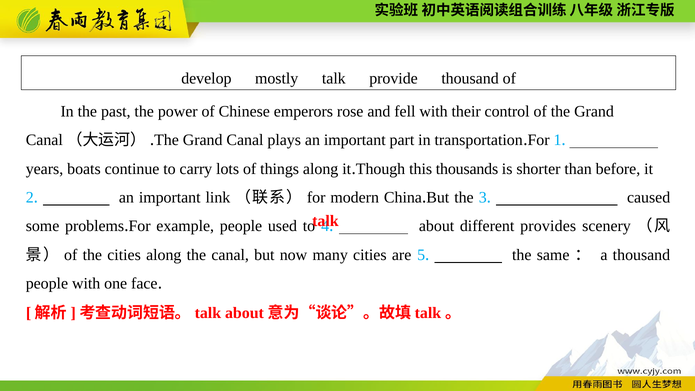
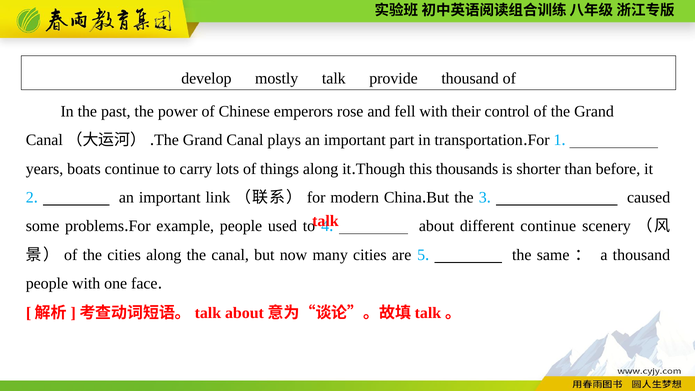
different provides: provides -> continue
